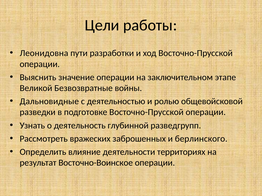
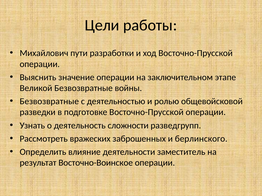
Леонидовна: Леонидовна -> Михайлович
Дальновидные at (49, 102): Дальновидные -> Безвозвратные
глубинной: глубинной -> сложности
территориях: территориях -> заместитель
